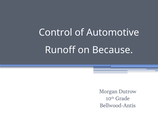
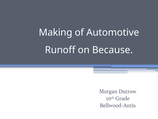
Control: Control -> Making
